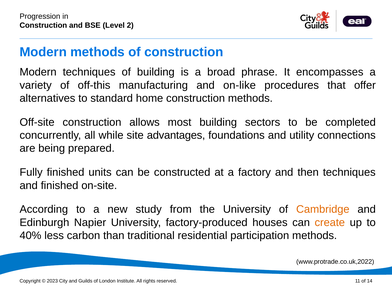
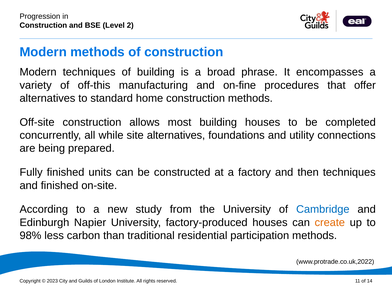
on-like: on-like -> on-fine
building sectors: sectors -> houses
site advantages: advantages -> alternatives
Cambridge colour: orange -> blue
40%: 40% -> 98%
